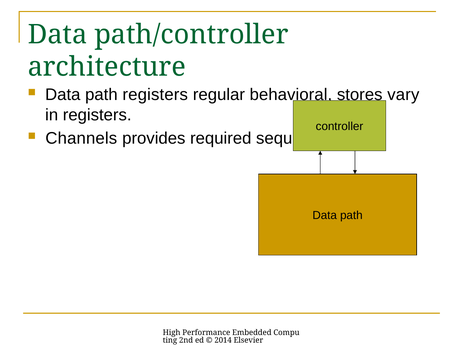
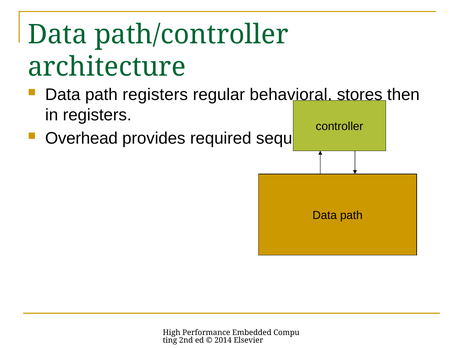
vary: vary -> then
Channels: Channels -> Overhead
